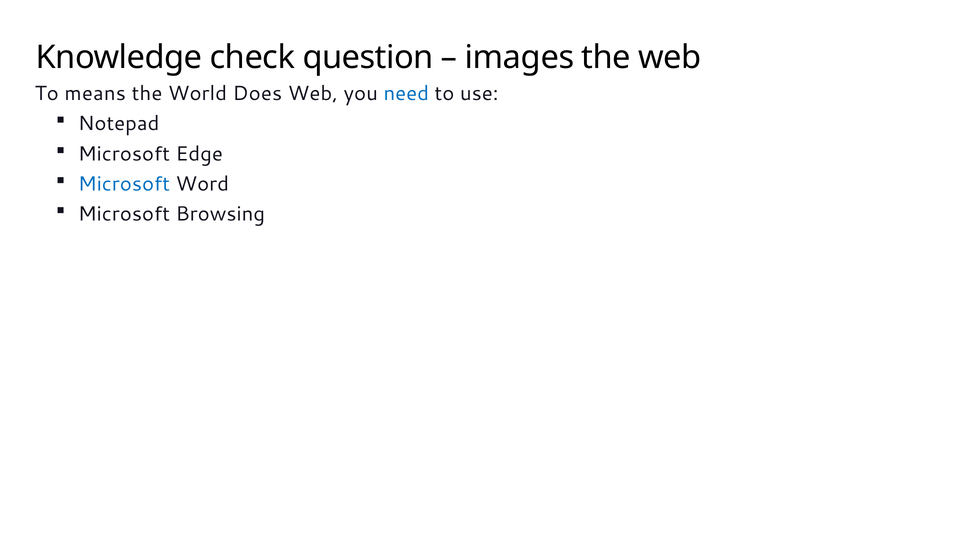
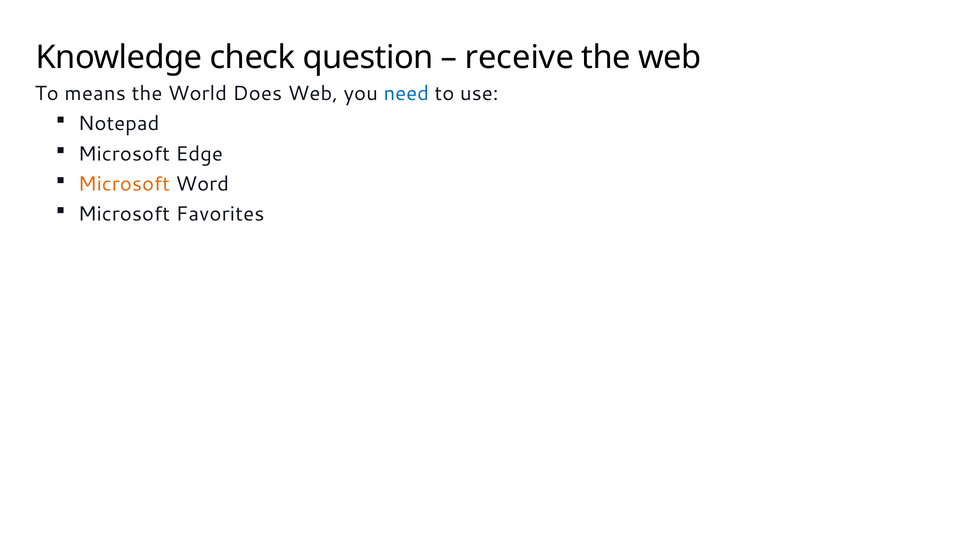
images: images -> receive
Microsoft at (124, 184) colour: blue -> orange
Browsing: Browsing -> Favorites
